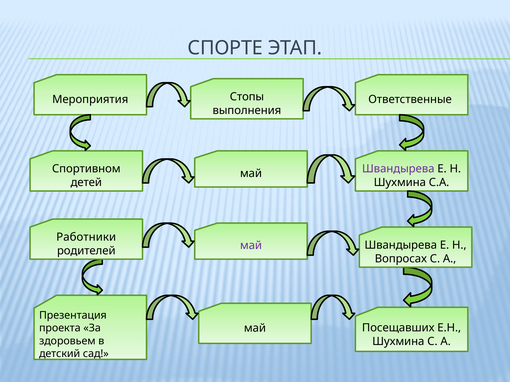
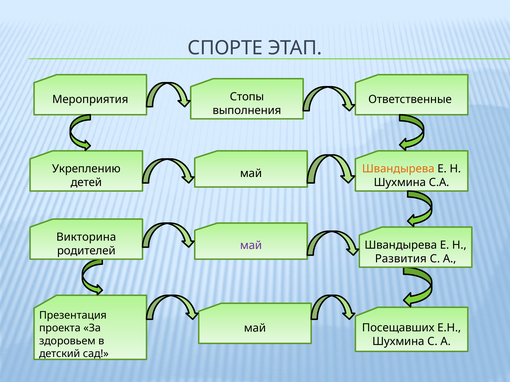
Спортивном: Спортивном -> Укреплению
Швандырева at (398, 169) colour: purple -> orange
Работники: Работники -> Викторина
Вопросах: Вопросах -> Развития
